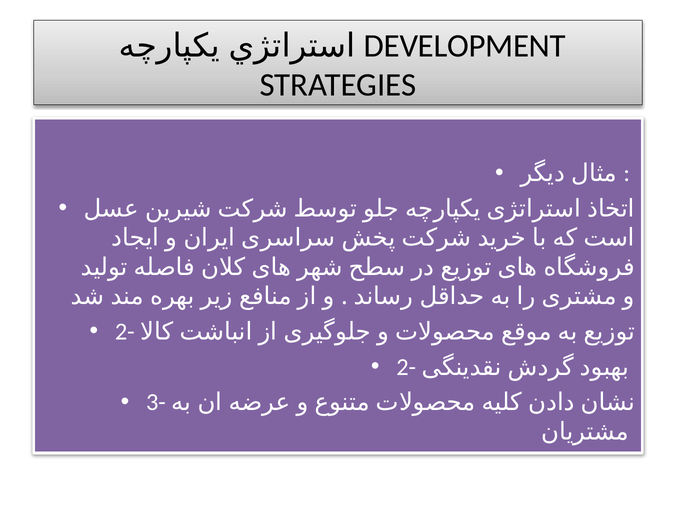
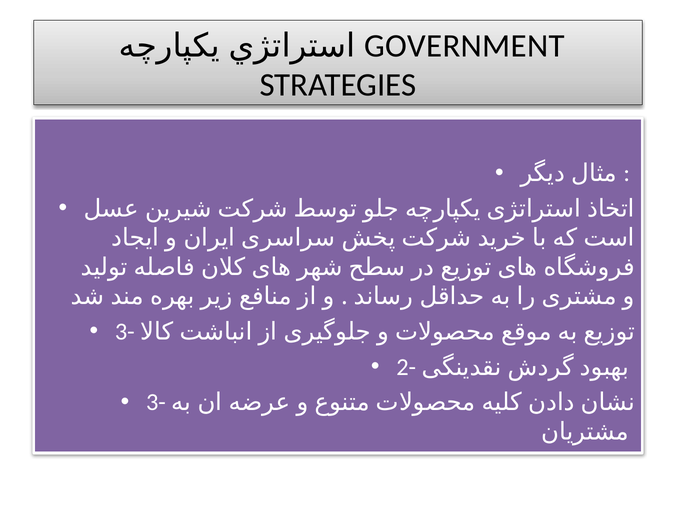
DEVELOPMENT: DEVELOPMENT -> GOVERNMENT
2- at (125, 332): 2- -> 3-
